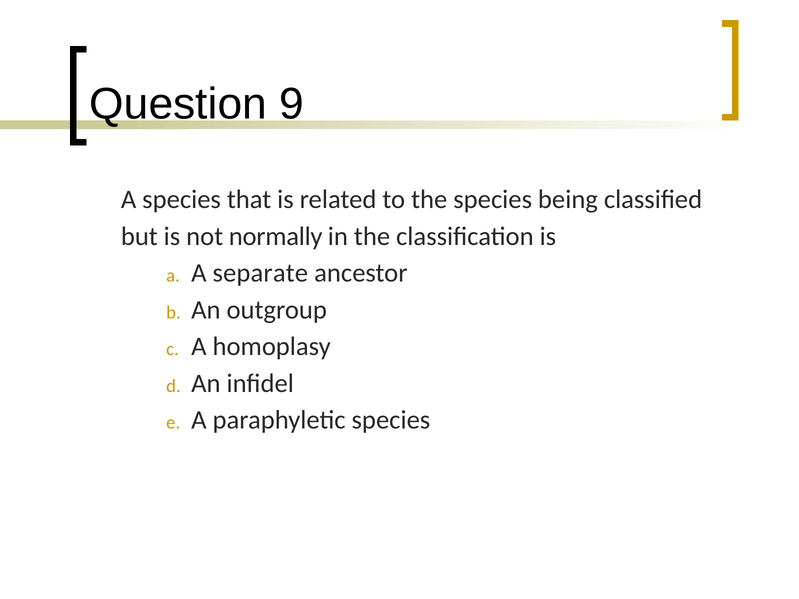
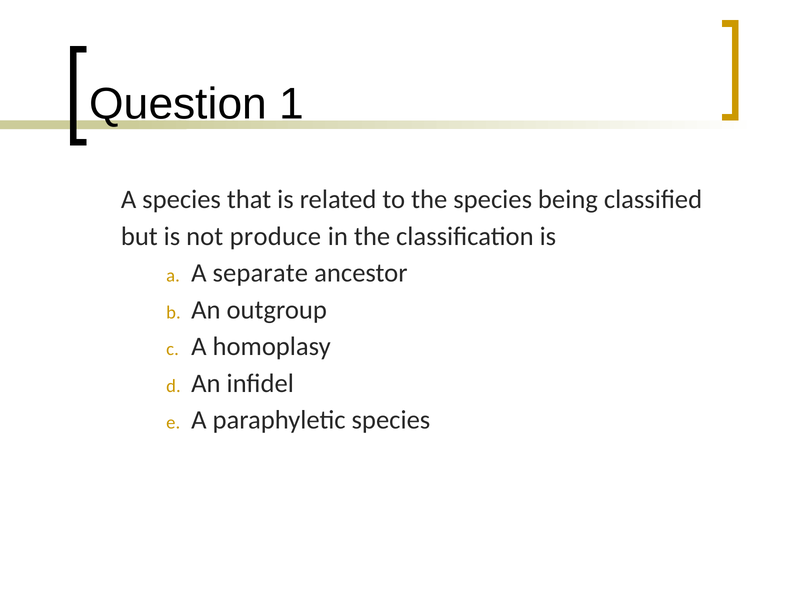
9: 9 -> 1
normally: normally -> produce
